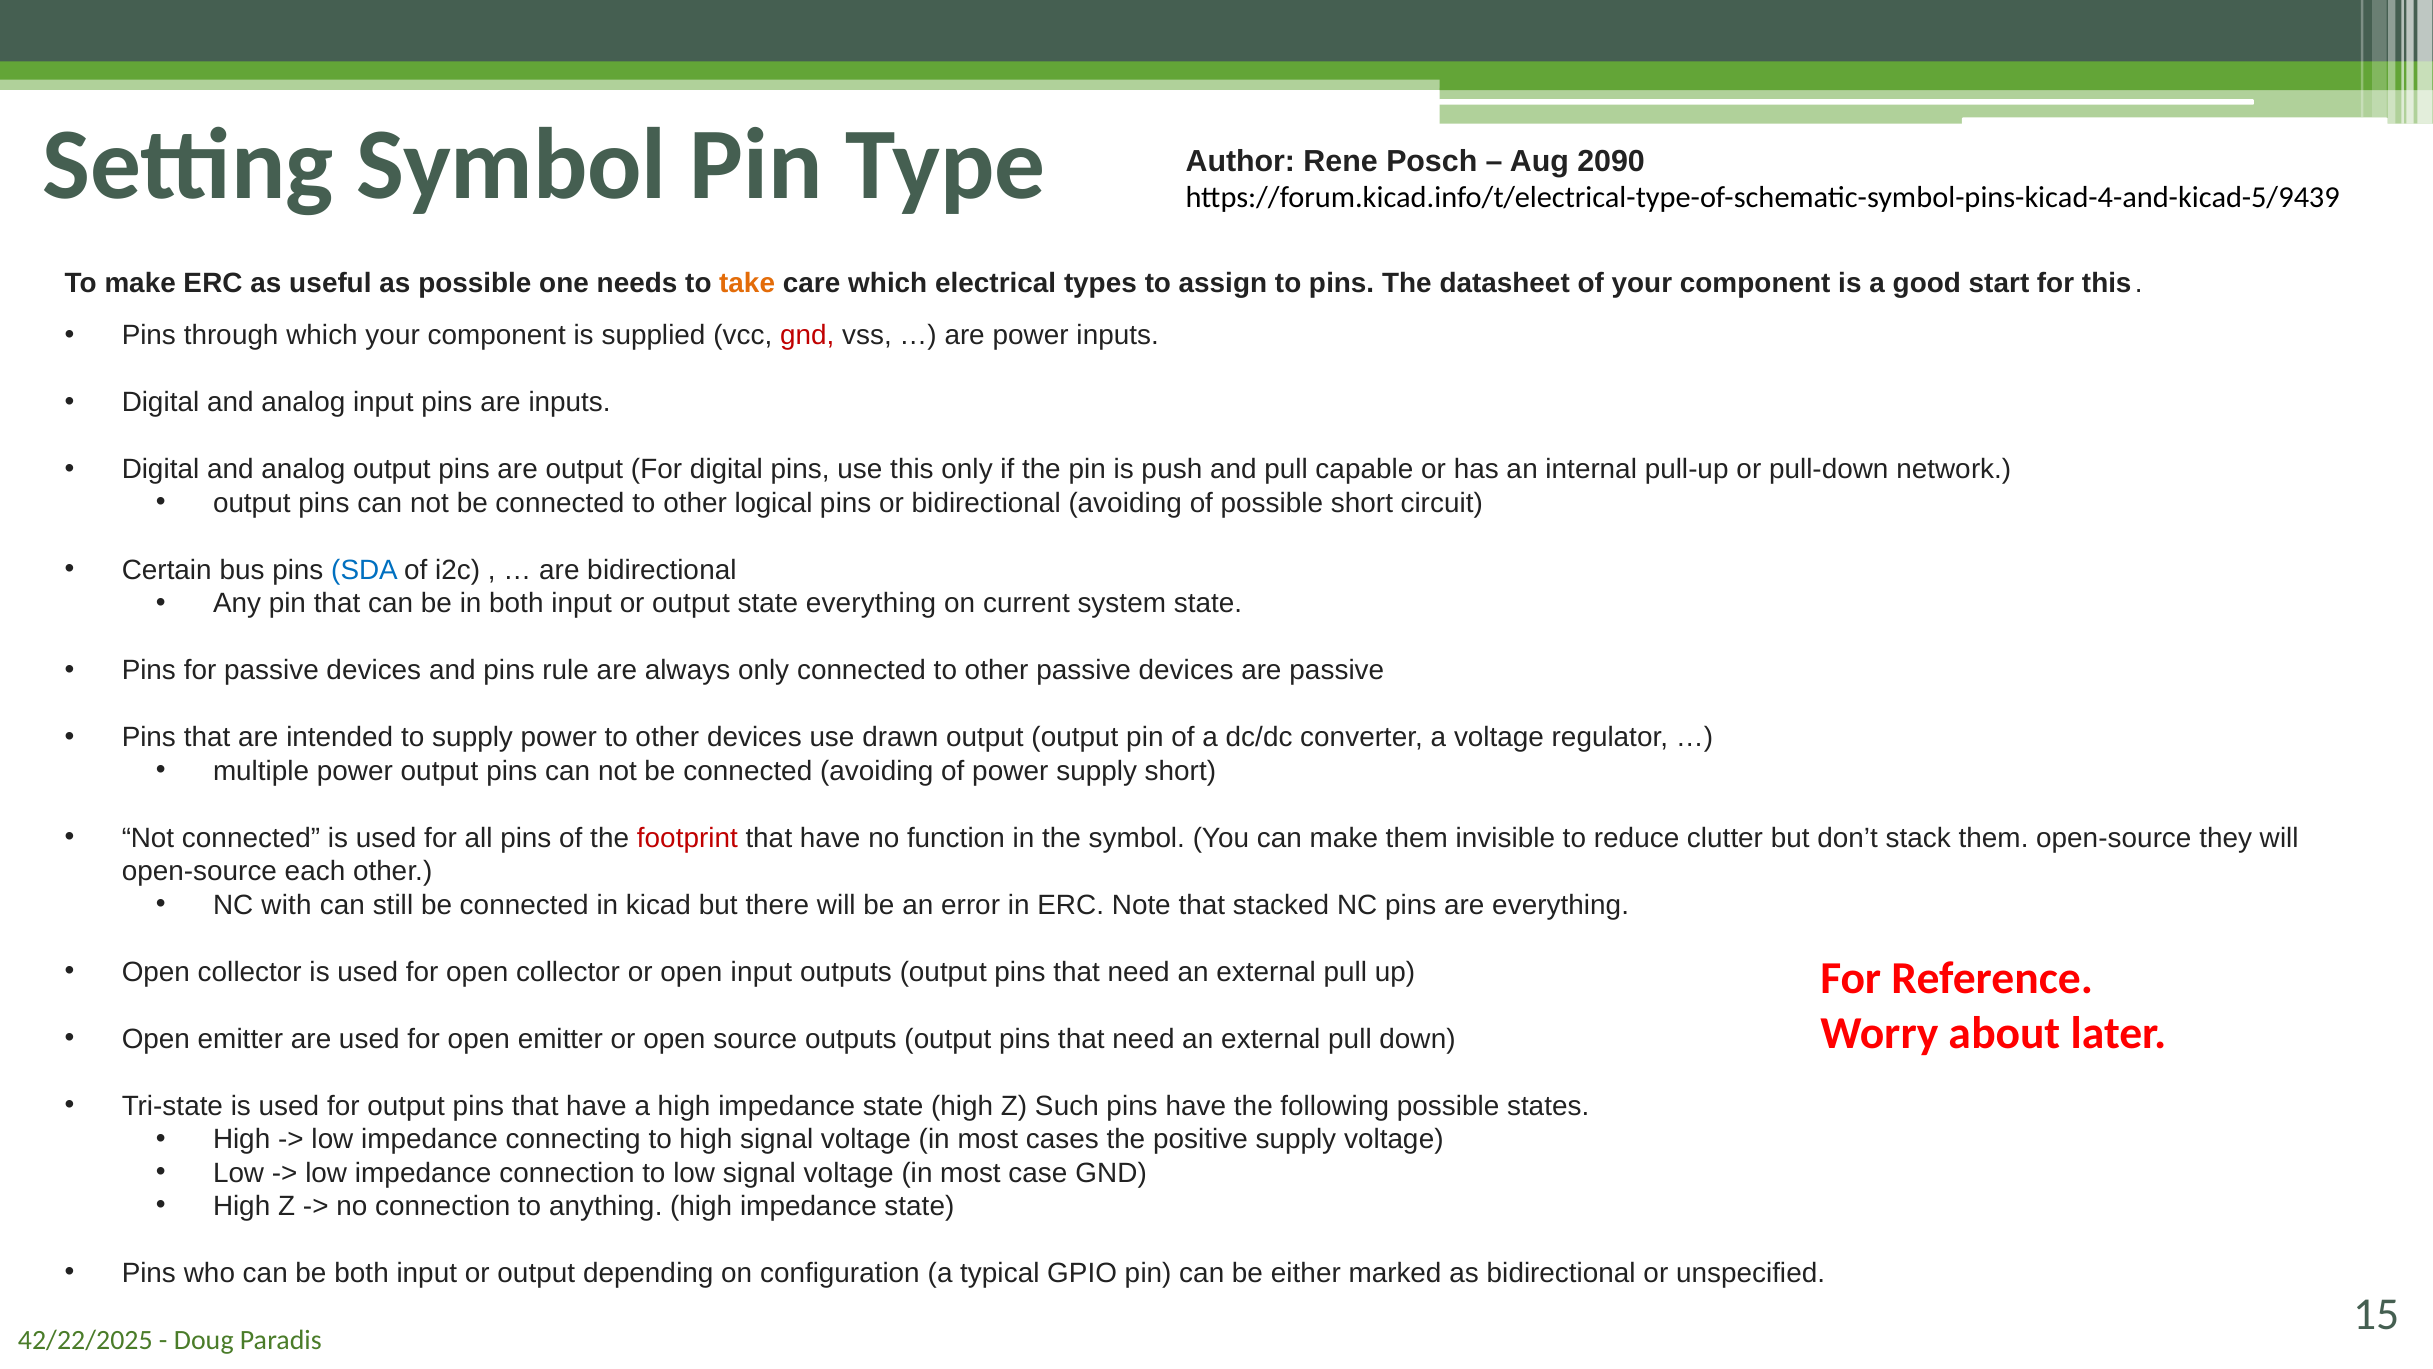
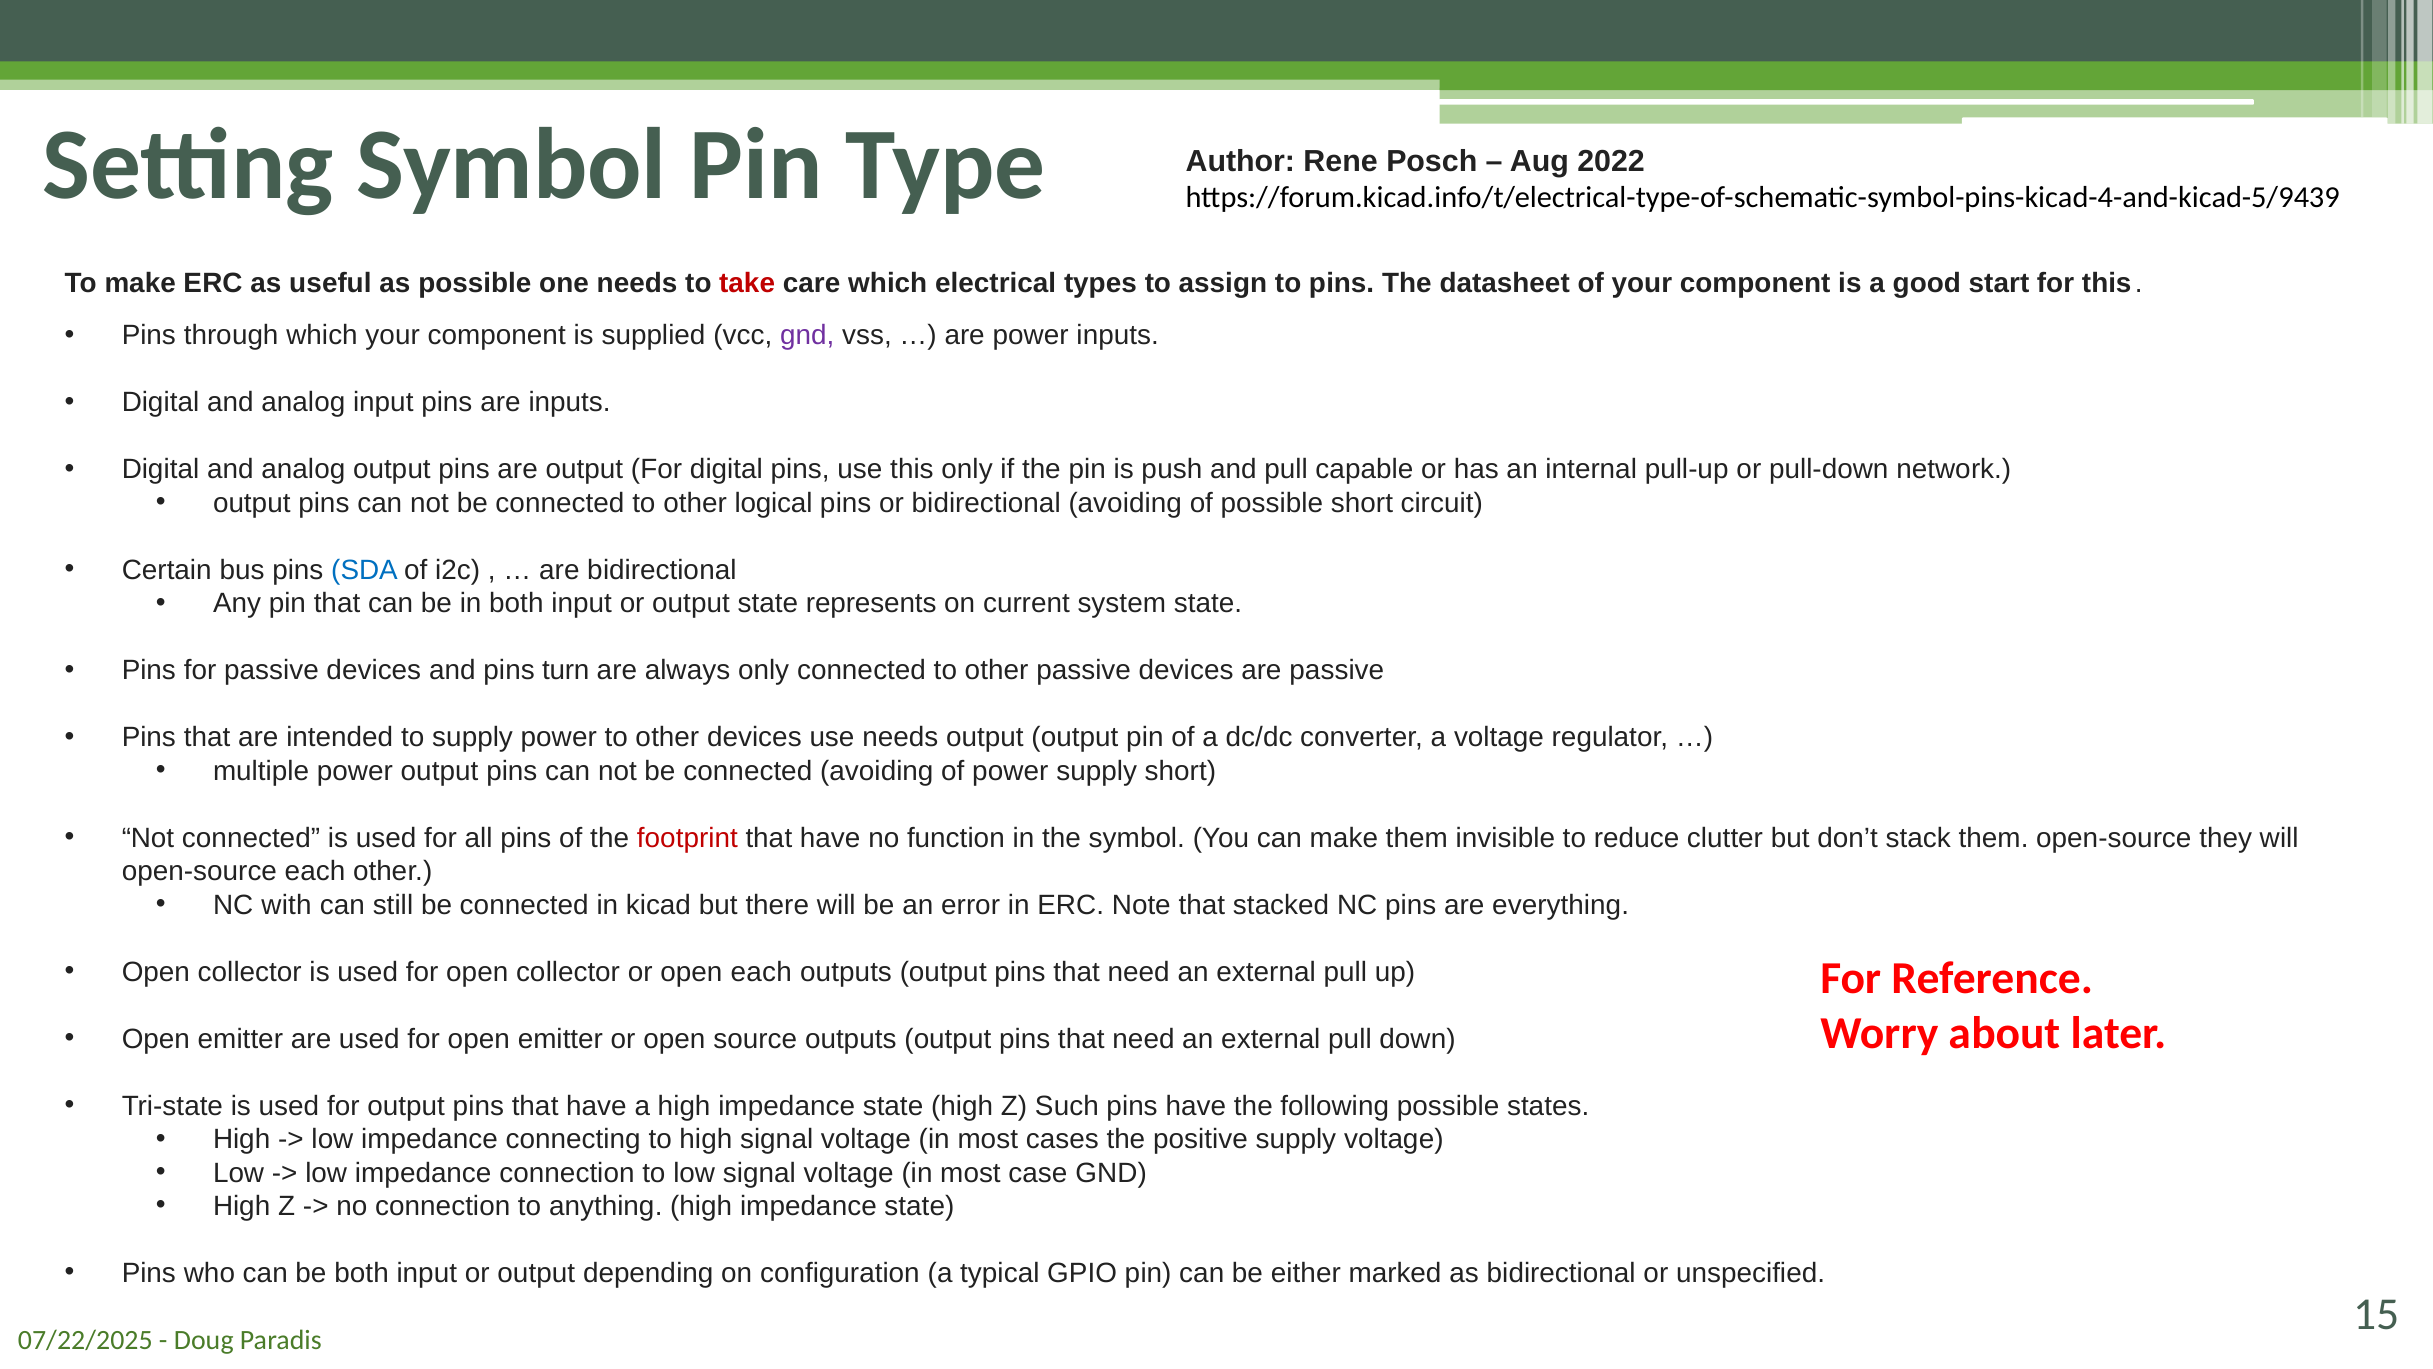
2090: 2090 -> 2022
take colour: orange -> red
gnd at (807, 336) colour: red -> purple
state everything: everything -> represents
rule: rule -> turn
use drawn: drawn -> needs
open input: input -> each
42/22/2025: 42/22/2025 -> 07/22/2025
